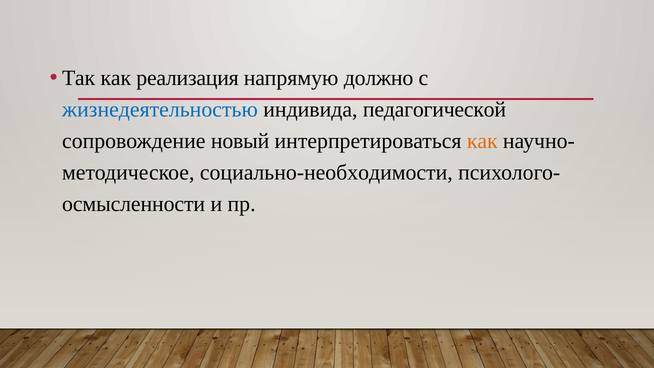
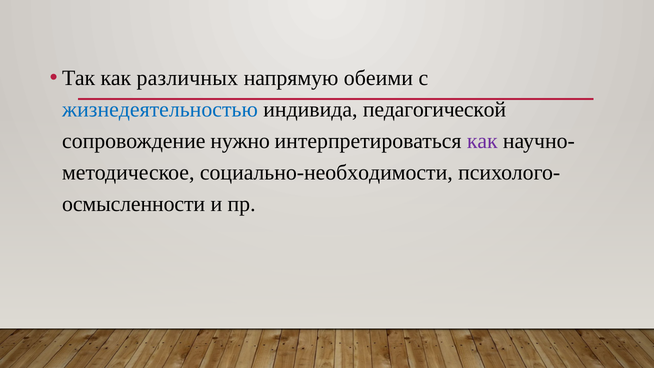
реализация: реализация -> различных
должно: должно -> обеими
новый: новый -> нужно
как at (482, 141) colour: orange -> purple
